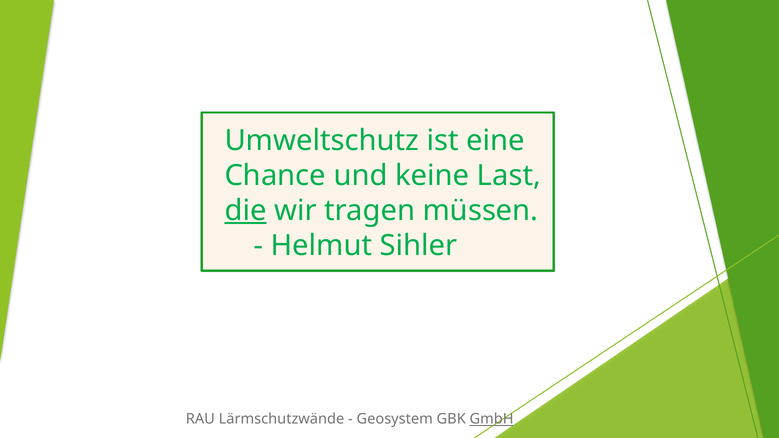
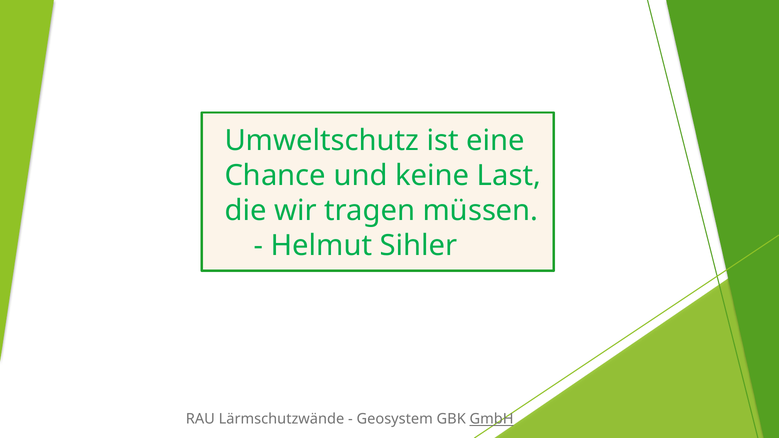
die underline: present -> none
